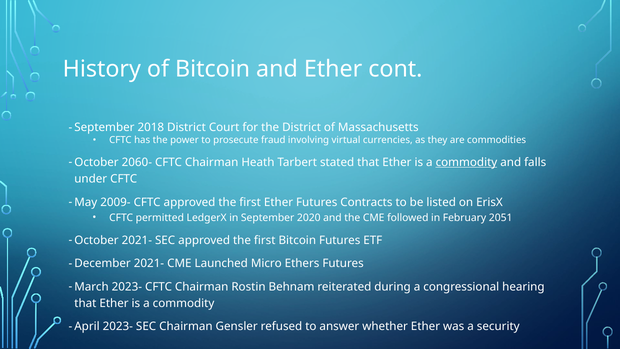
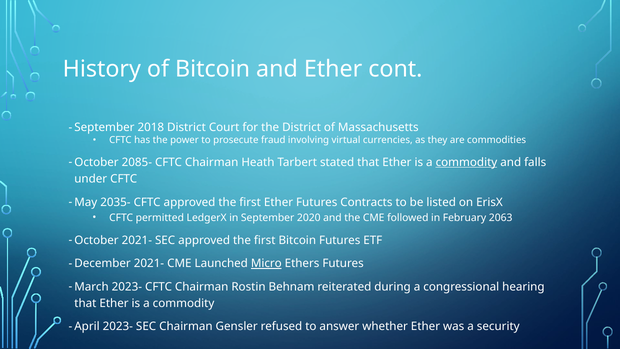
2060-: 2060- -> 2085-
2009-: 2009- -> 2035-
2051: 2051 -> 2063
Micro underline: none -> present
